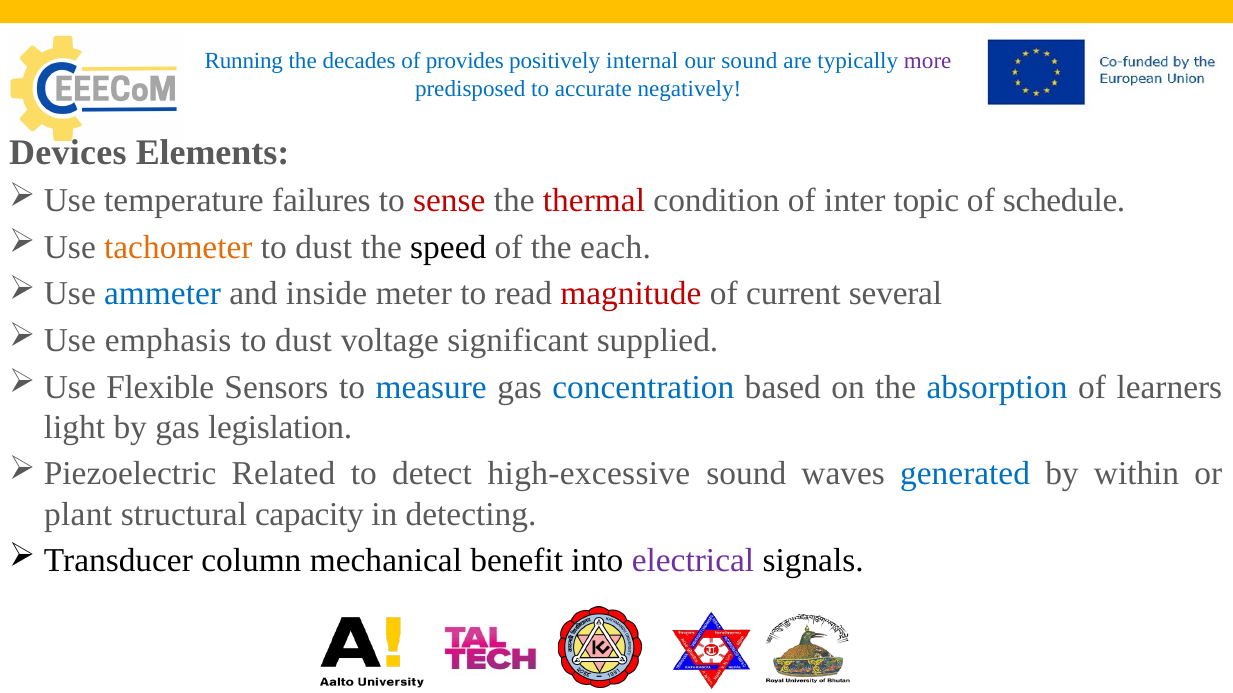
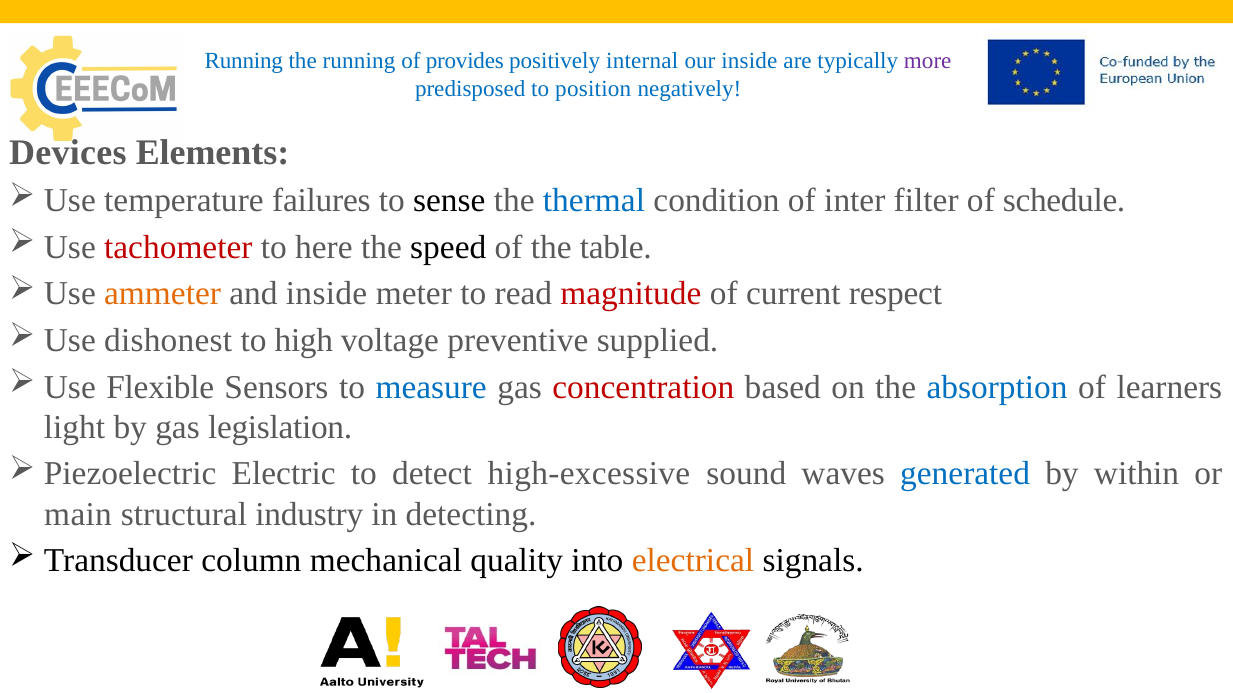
the decades: decades -> running
our sound: sound -> inside
accurate: accurate -> position
sense colour: red -> black
thermal colour: red -> blue
topic: topic -> filter
tachometer colour: orange -> red
dust at (324, 247): dust -> here
each: each -> table
ammeter colour: blue -> orange
several: several -> respect
emphasis: emphasis -> dishonest
dust at (303, 341): dust -> high
significant: significant -> preventive
concentration colour: blue -> red
Related: Related -> Electric
plant: plant -> main
capacity: capacity -> industry
benefit: benefit -> quality
electrical colour: purple -> orange
